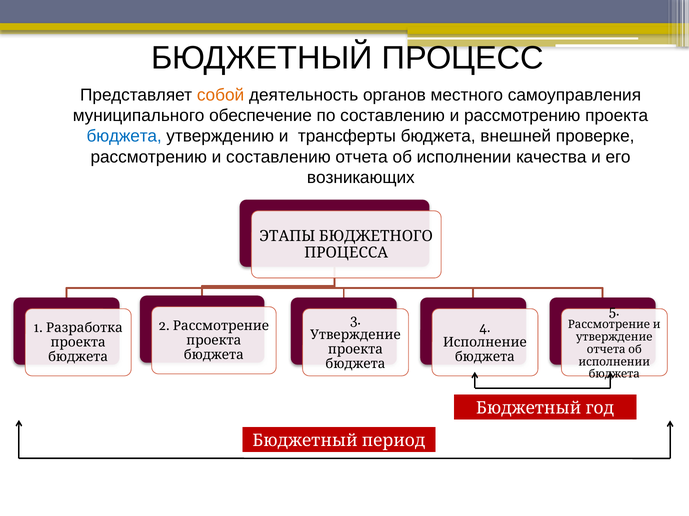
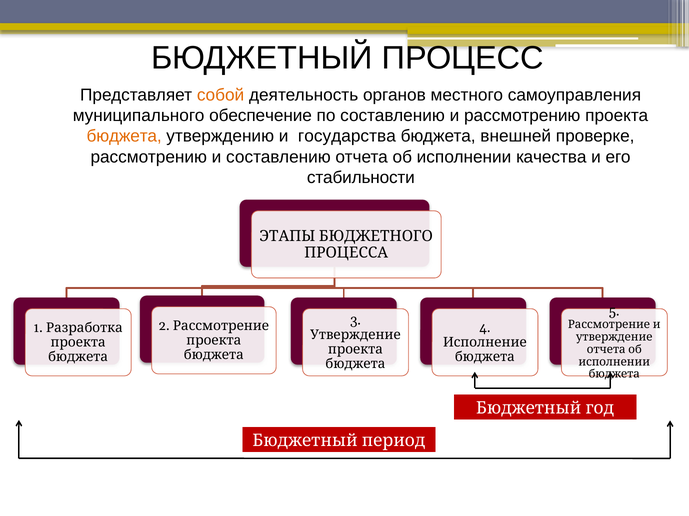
бюджета at (124, 137) colour: blue -> orange
трансферты: трансферты -> государства
возникающих: возникающих -> стабильности
